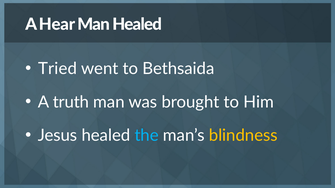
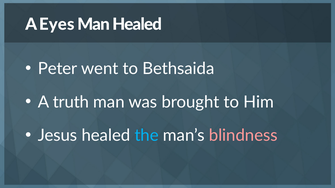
Hear: Hear -> Eyes
Tried: Tried -> Peter
blindness colour: yellow -> pink
